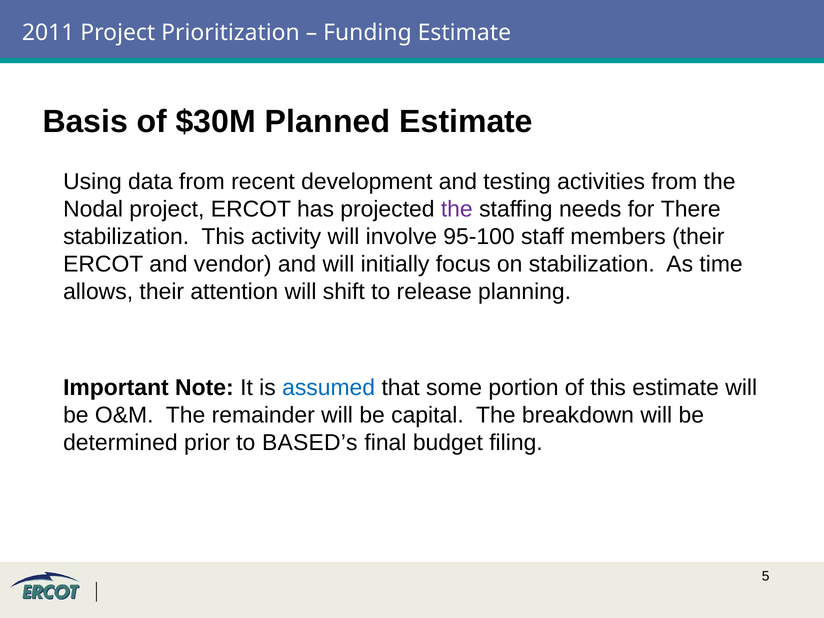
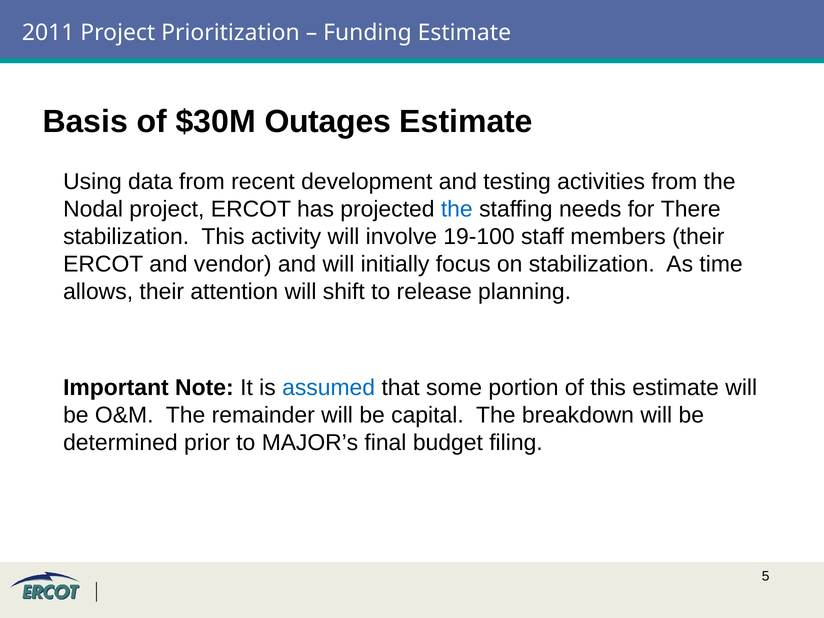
Planned: Planned -> Outages
the at (457, 209) colour: purple -> blue
95-100: 95-100 -> 19-100
BASED’s: BASED’s -> MAJOR’s
